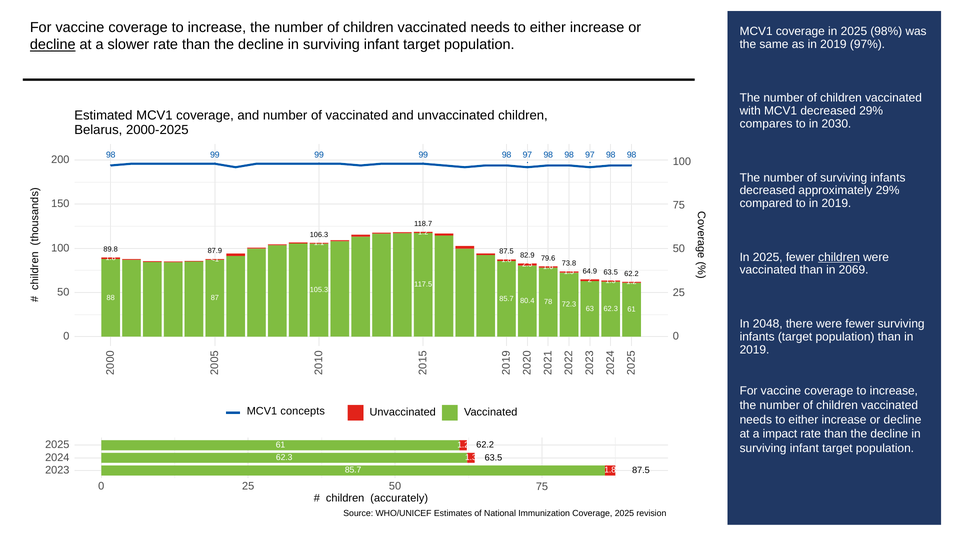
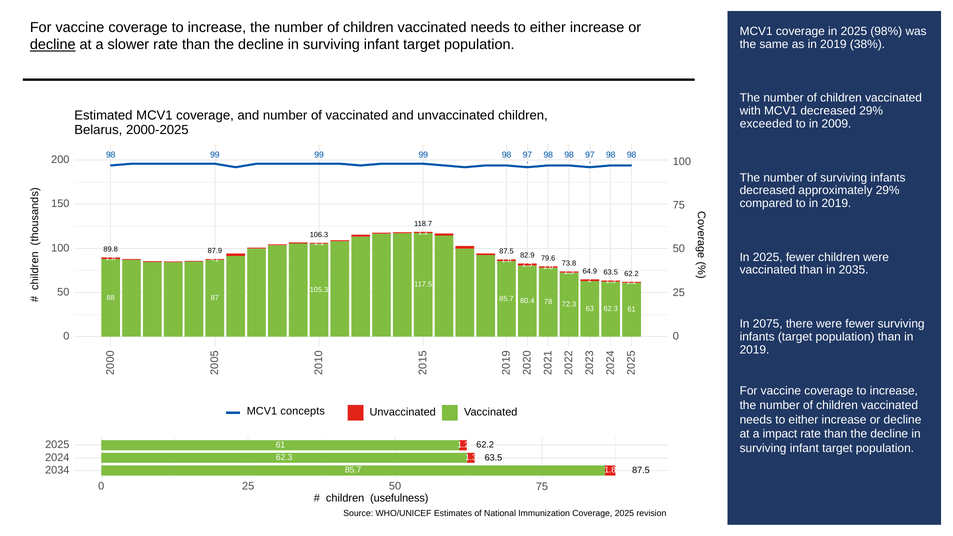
97%: 97% -> 38%
compares: compares -> exceeded
2030: 2030 -> 2009
children at (839, 257) underline: present -> none
2069: 2069 -> 2035
2048: 2048 -> 2075
2023: 2023 -> 2034
accurately: accurately -> usefulness
